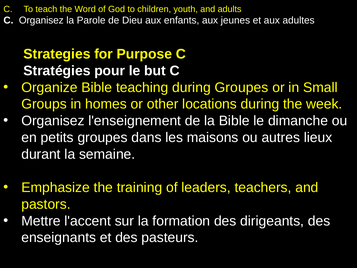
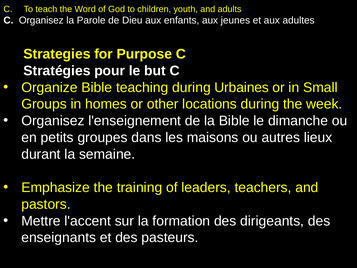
during Groupes: Groupes -> Urbaines
